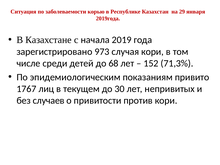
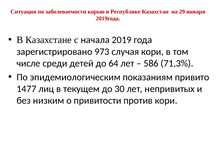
68: 68 -> 64
152: 152 -> 586
1767: 1767 -> 1477
случаев: случаев -> низким
